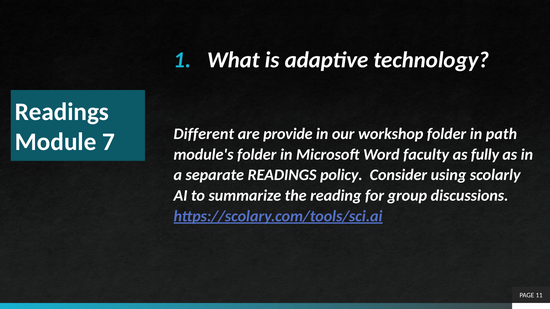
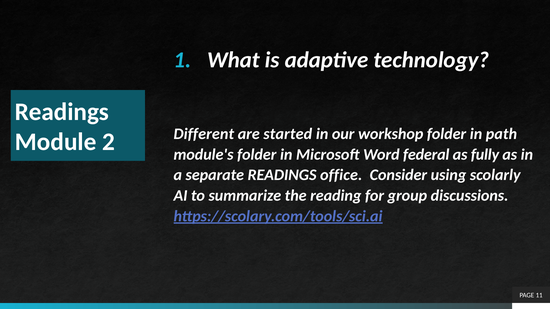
provide: provide -> started
7: 7 -> 2
faculty: faculty -> federal
policy: policy -> office
